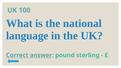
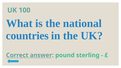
language: language -> countries
